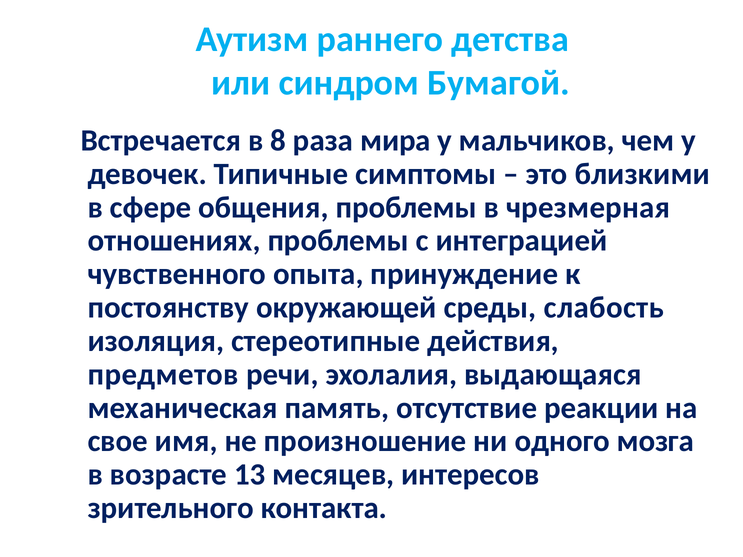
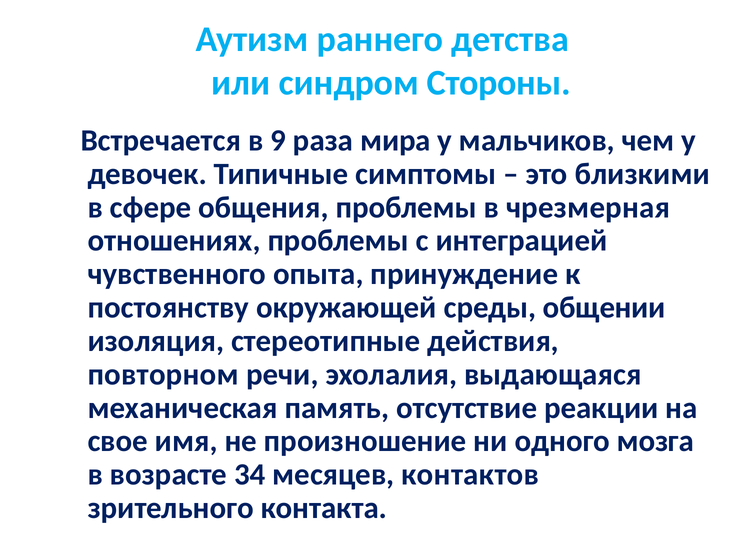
Бумагой: Бумагой -> Стороны
8: 8 -> 9
слабость: слабость -> общении
предметов: предметов -> повторном
13: 13 -> 34
интересов: интересов -> контактов
